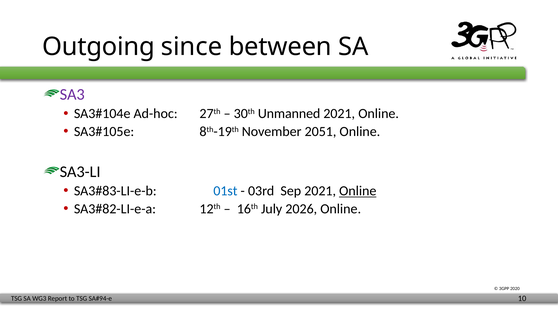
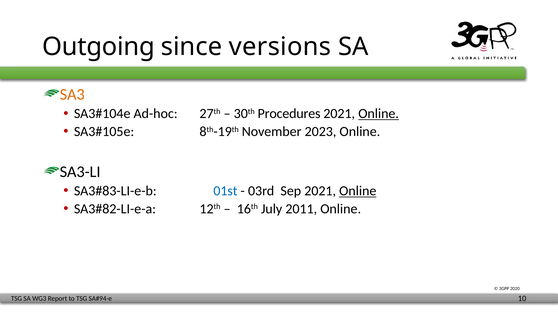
between: between -> versions
SA3 colour: purple -> orange
Unmanned: Unmanned -> Procedures
Online at (379, 114) underline: none -> present
2051: 2051 -> 2023
2026: 2026 -> 2011
